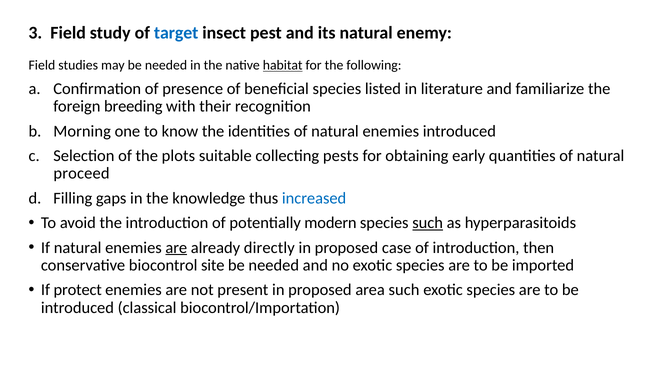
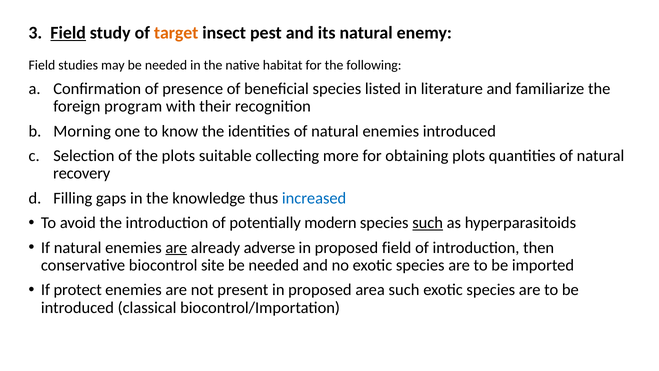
Field at (68, 33) underline: none -> present
target colour: blue -> orange
habitat underline: present -> none
breeding: breeding -> program
pests: pests -> more
obtaining early: early -> plots
proceed: proceed -> recovery
directly: directly -> adverse
proposed case: case -> field
